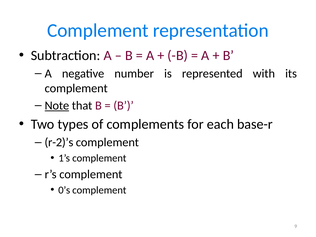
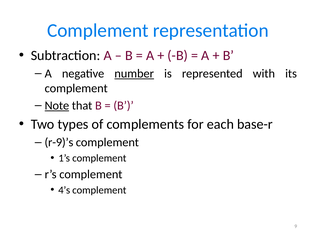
number underline: none -> present
r-2)’s: r-2)’s -> r-9)’s
0’s: 0’s -> 4’s
